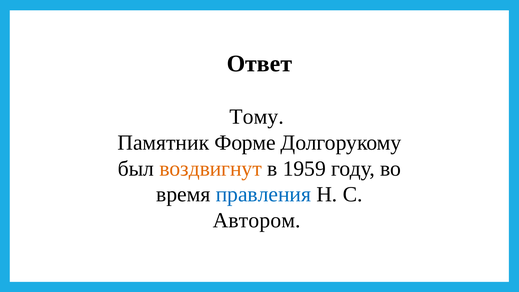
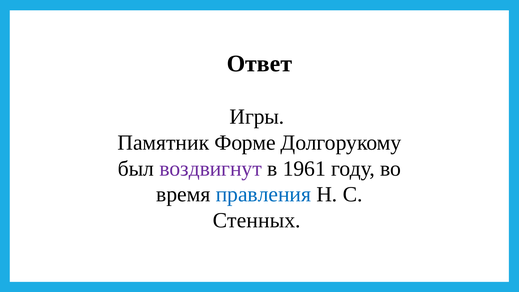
Тому: Тому -> Игры
воздвигнут colour: orange -> purple
1959: 1959 -> 1961
Автором: Автором -> Стенных
